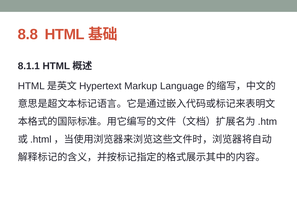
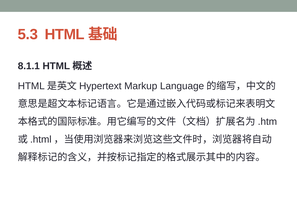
8.8: 8.8 -> 5.3
